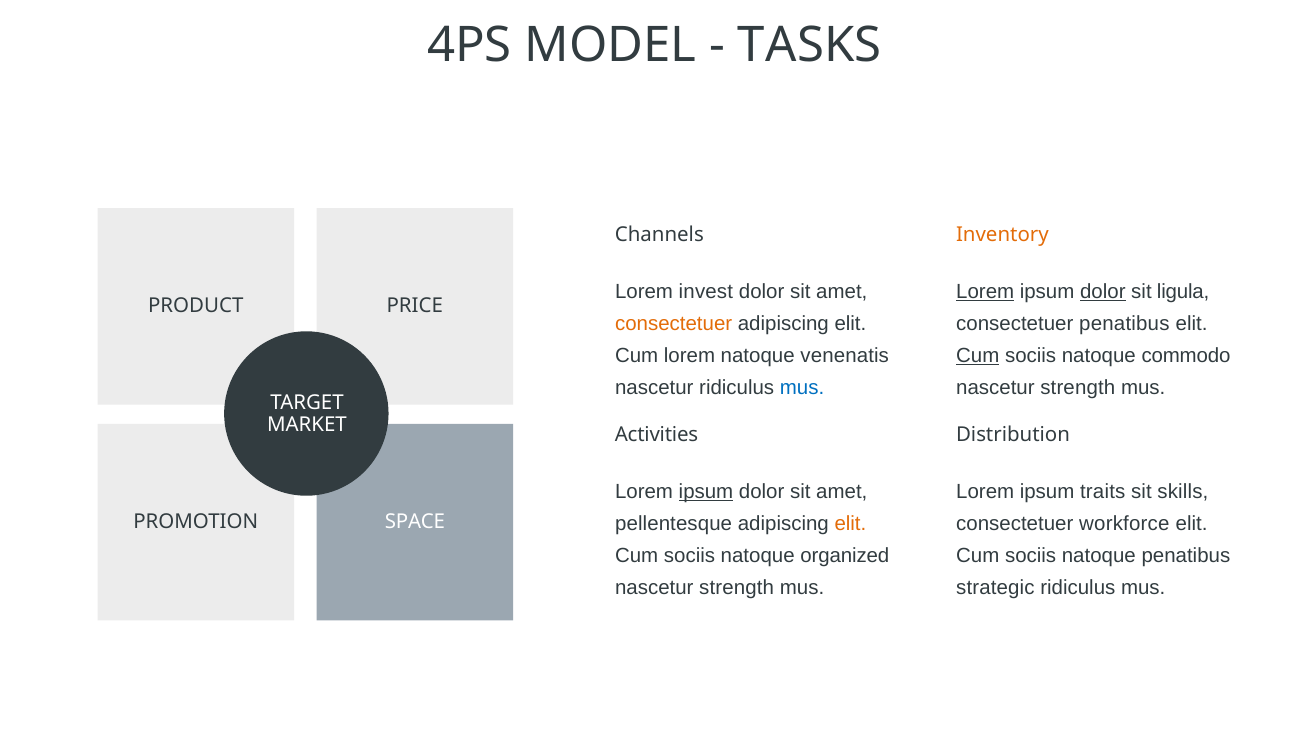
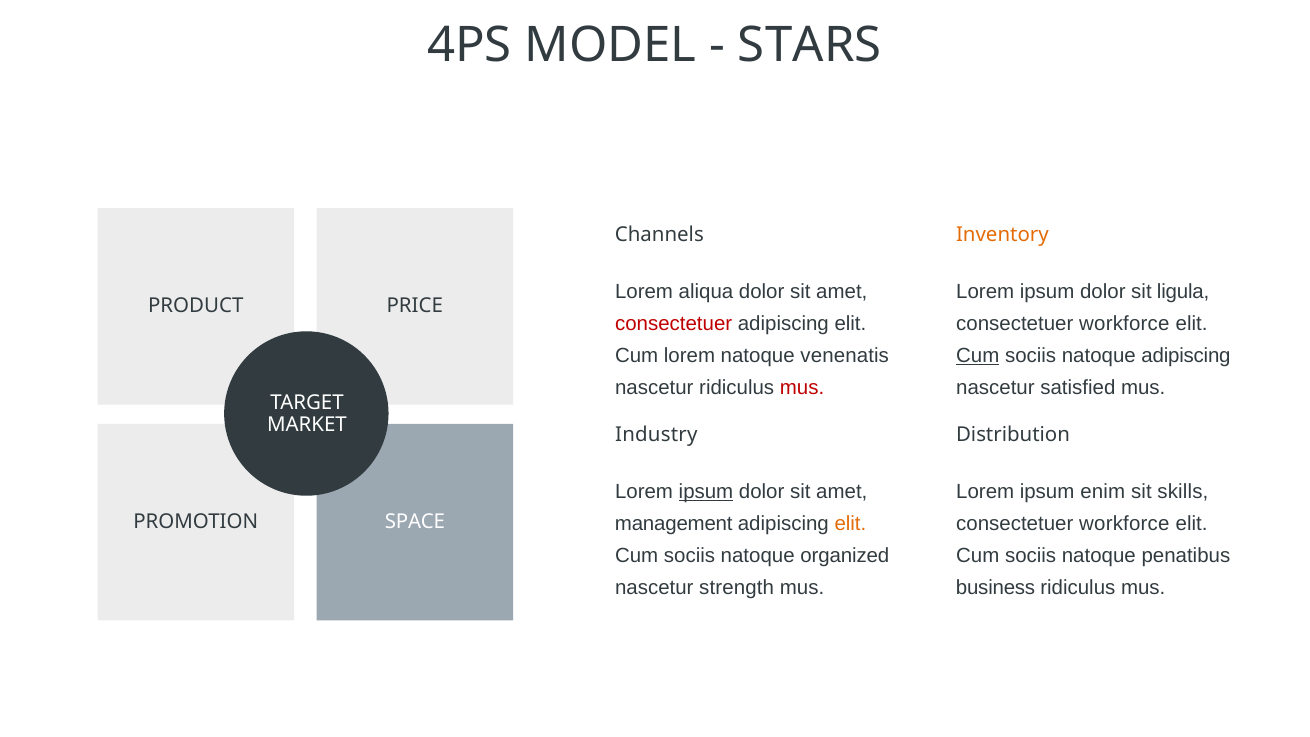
TASKS: TASKS -> STARS
invest: invest -> aliqua
Lorem at (985, 292) underline: present -> none
dolor at (1103, 292) underline: present -> none
consectetuer at (674, 324) colour: orange -> red
penatibus at (1124, 324): penatibus -> workforce
natoque commodo: commodo -> adipiscing
mus at (802, 387) colour: blue -> red
strength at (1078, 387): strength -> satisfied
Activities: Activities -> Industry
traits: traits -> enim
pellentesque: pellentesque -> management
strategic: strategic -> business
